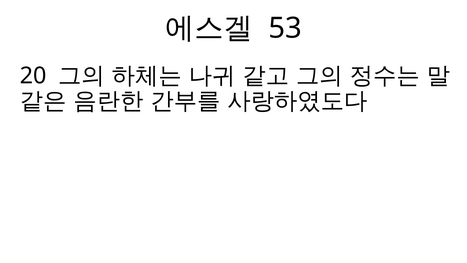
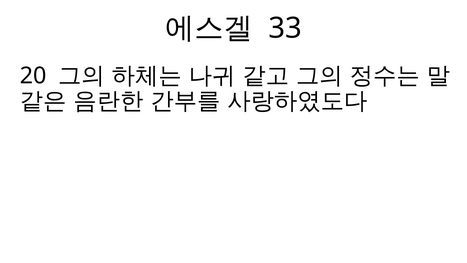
53: 53 -> 33
